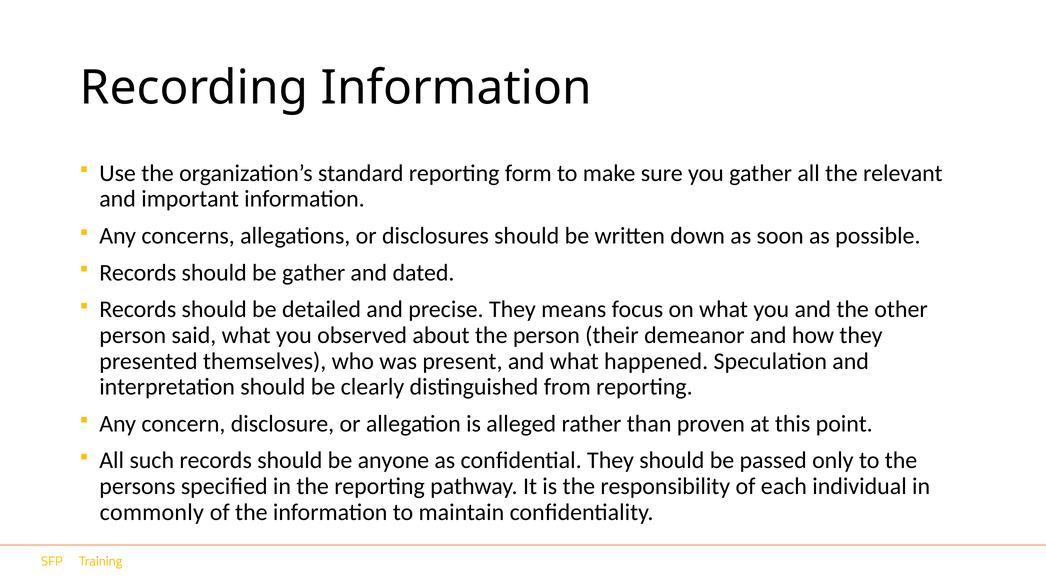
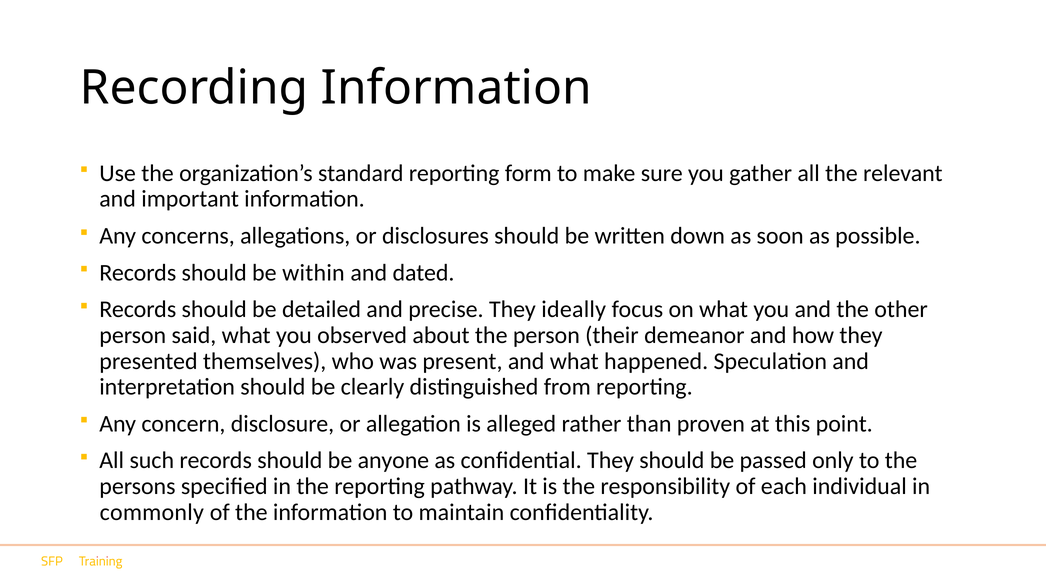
be gather: gather -> within
means: means -> ideally
